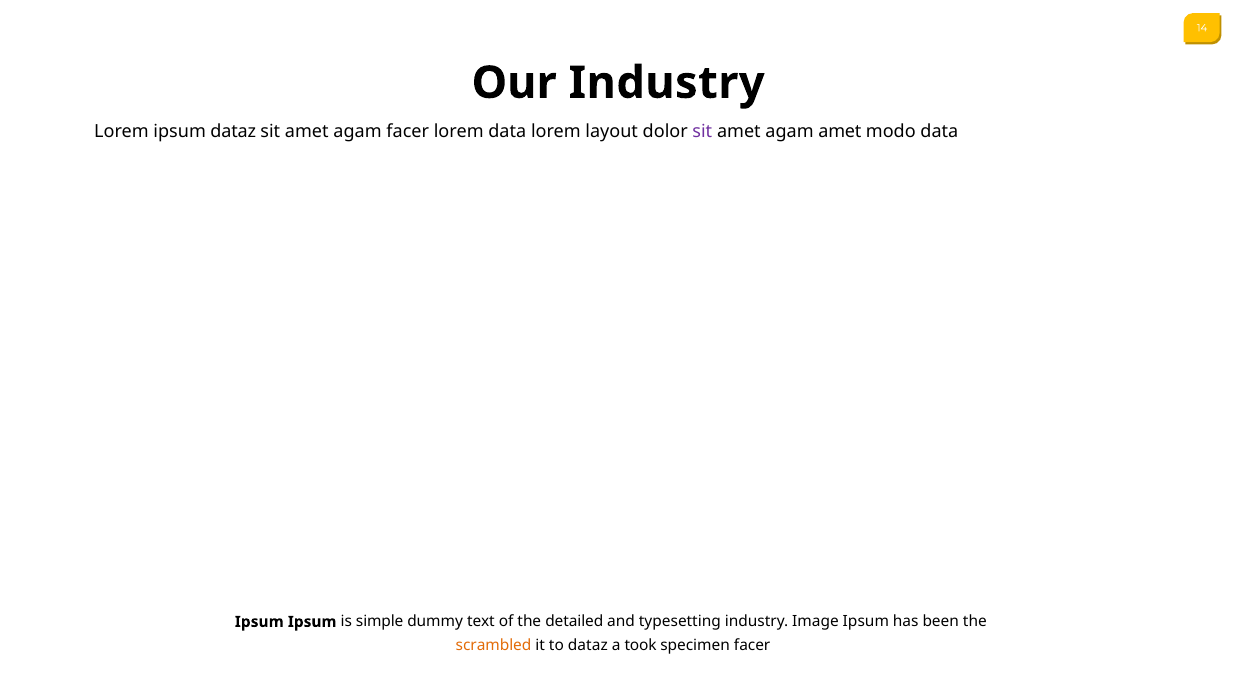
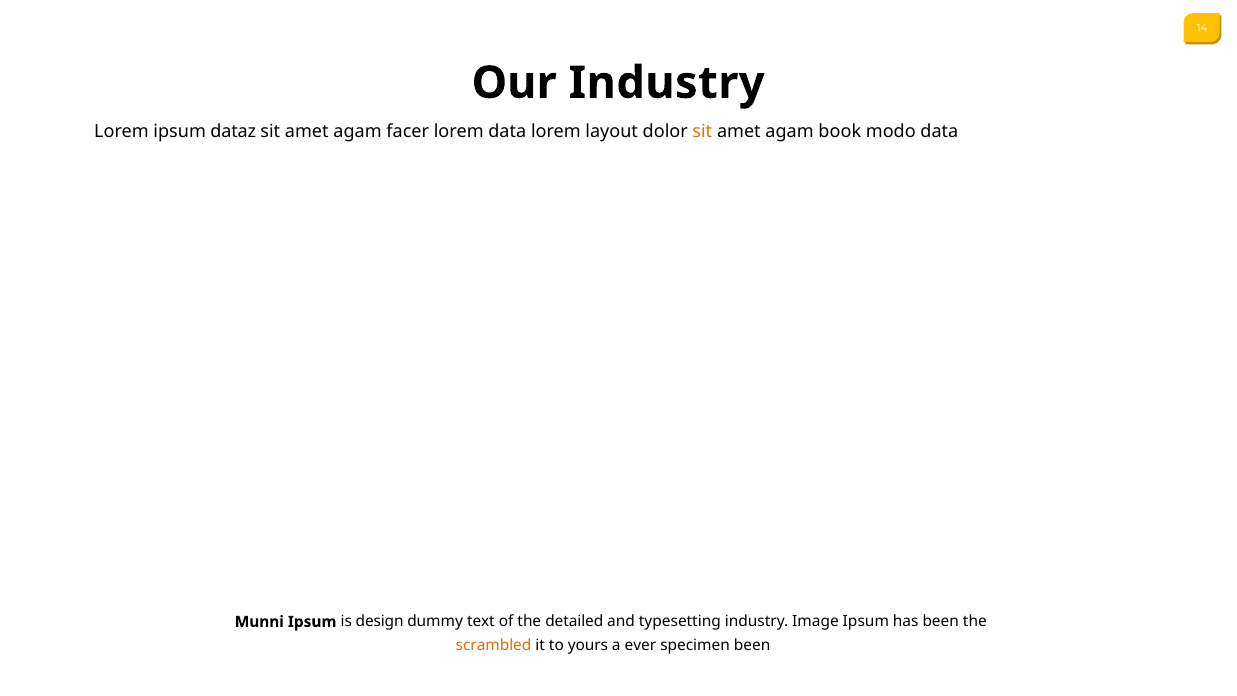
sit at (702, 132) colour: purple -> orange
agam amet: amet -> book
Ipsum at (259, 622): Ipsum -> Munni
simple: simple -> design
to dataz: dataz -> yours
took: took -> ever
specimen facer: facer -> been
